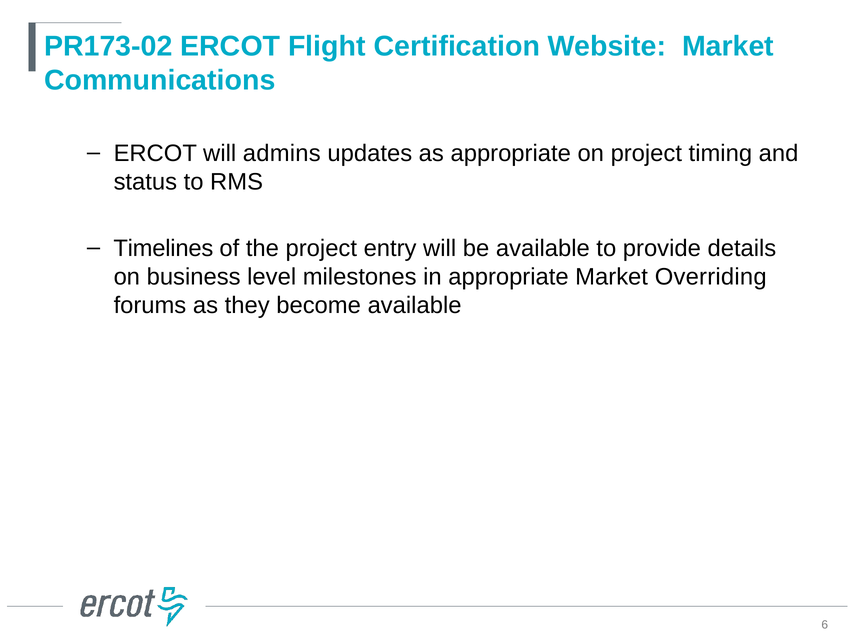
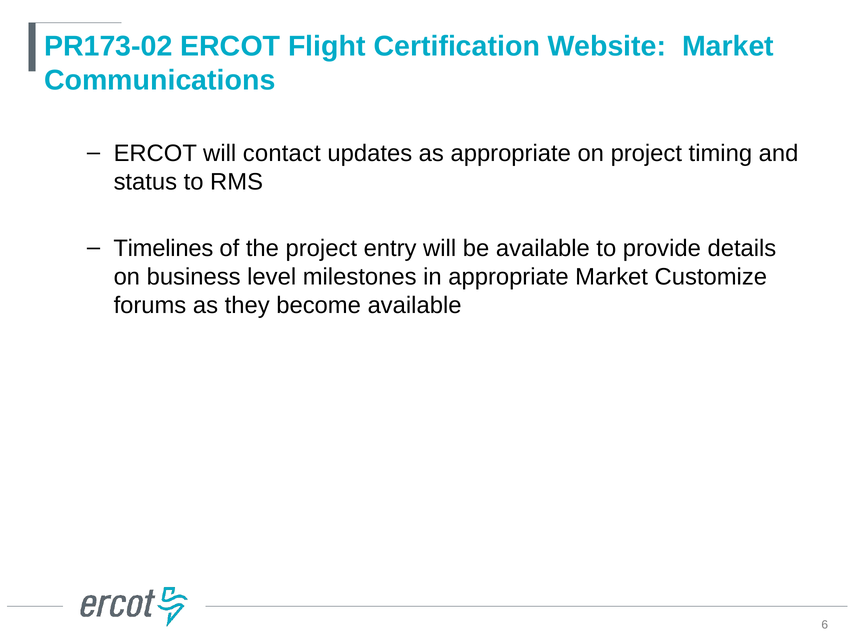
admins: admins -> contact
Overriding: Overriding -> Customize
